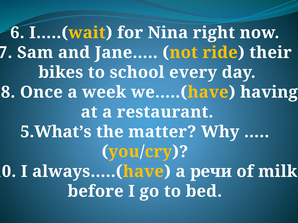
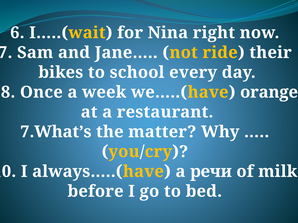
having: having -> orange
5.What’s: 5.What’s -> 7.What’s
